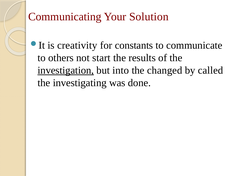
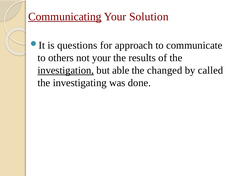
Communicating underline: none -> present
creativity: creativity -> questions
constants: constants -> approach
not start: start -> your
into: into -> able
